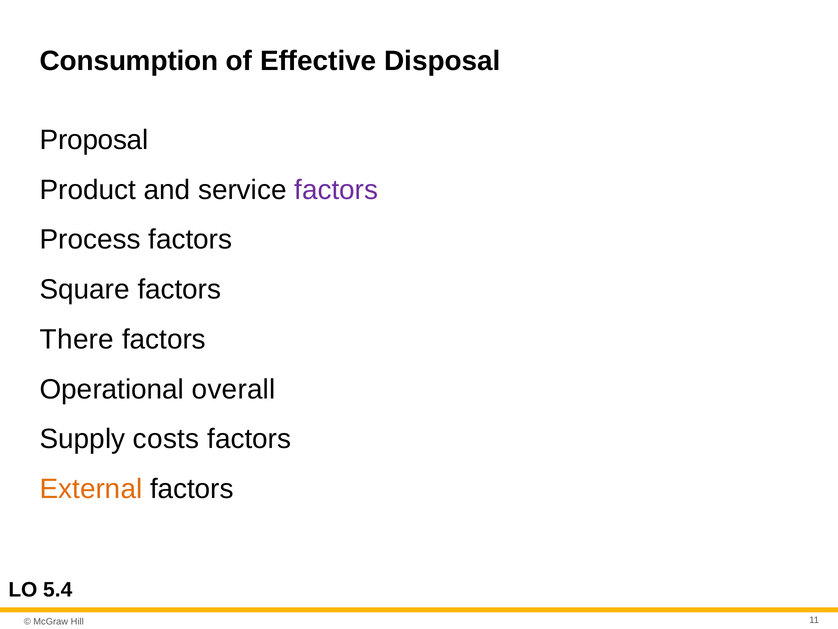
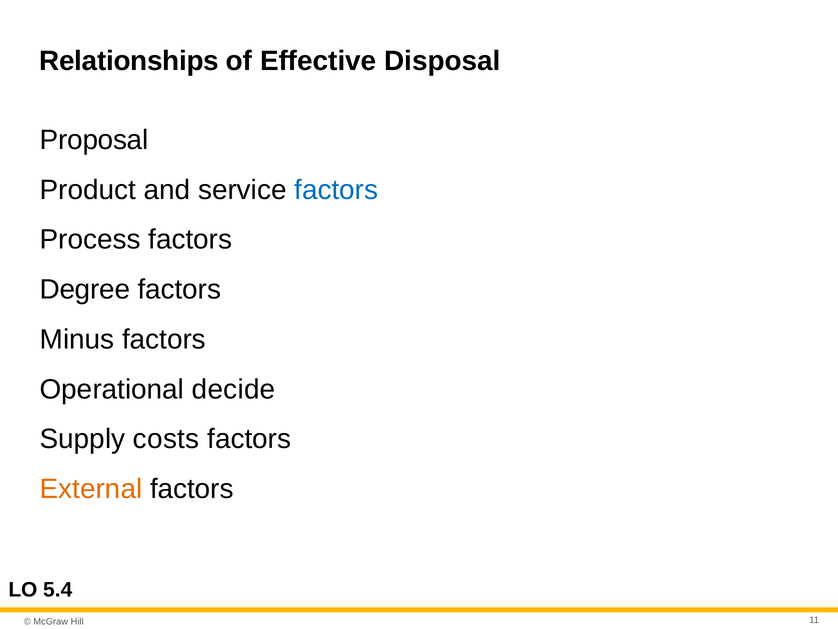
Consumption: Consumption -> Relationships
factors at (336, 190) colour: purple -> blue
Square: Square -> Degree
There: There -> Minus
overall: overall -> decide
